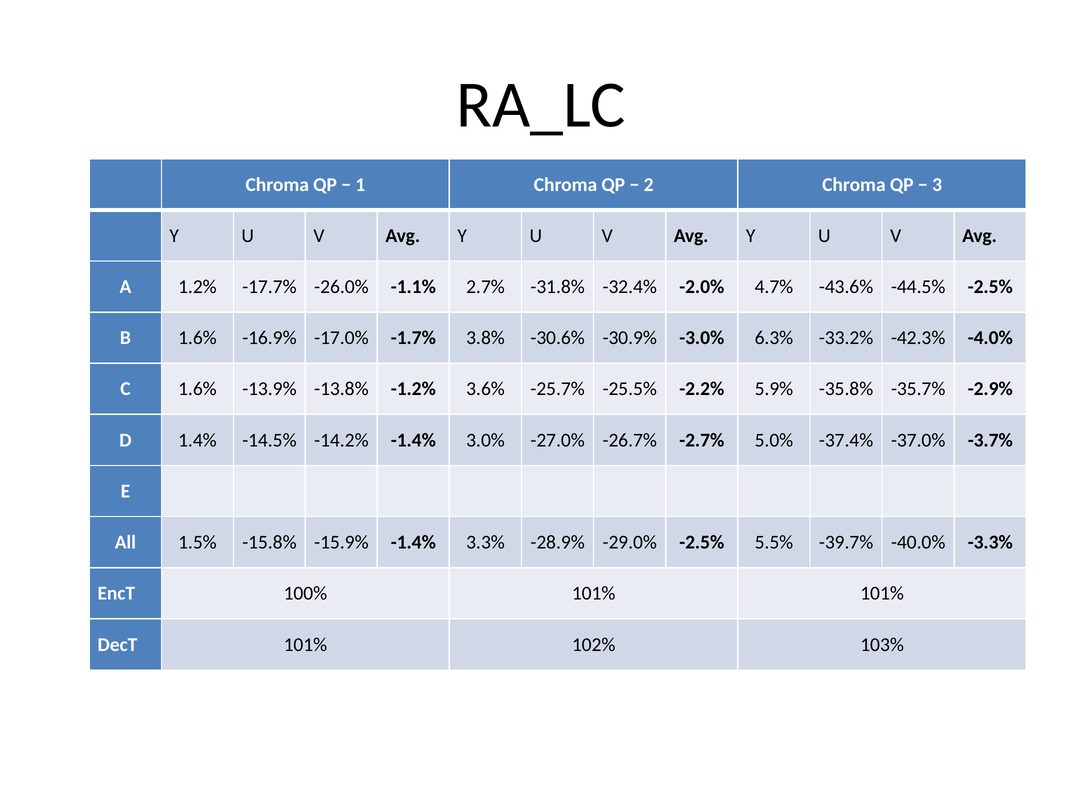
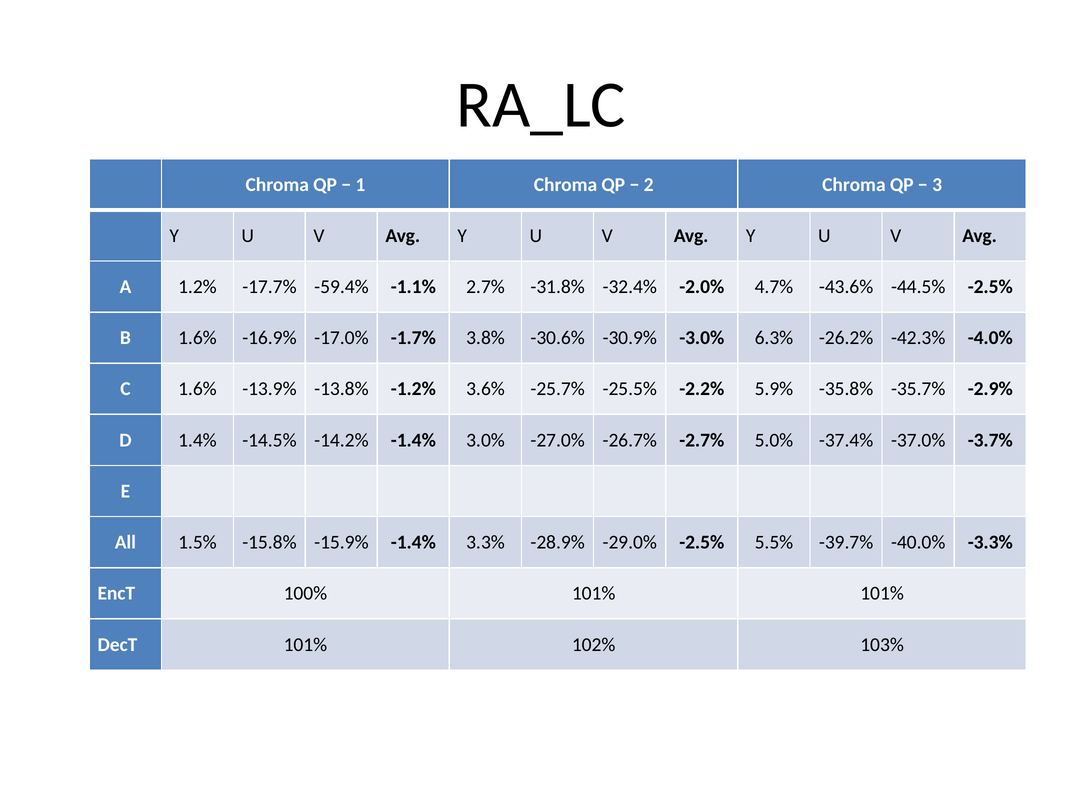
-26.0%: -26.0% -> -59.4%
-33.2%: -33.2% -> -26.2%
